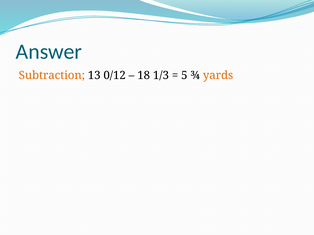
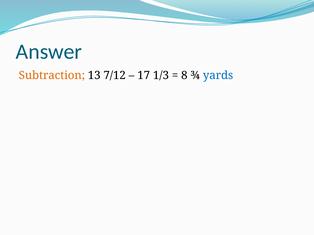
0/12: 0/12 -> 7/12
18: 18 -> 17
5: 5 -> 8
yards colour: orange -> blue
